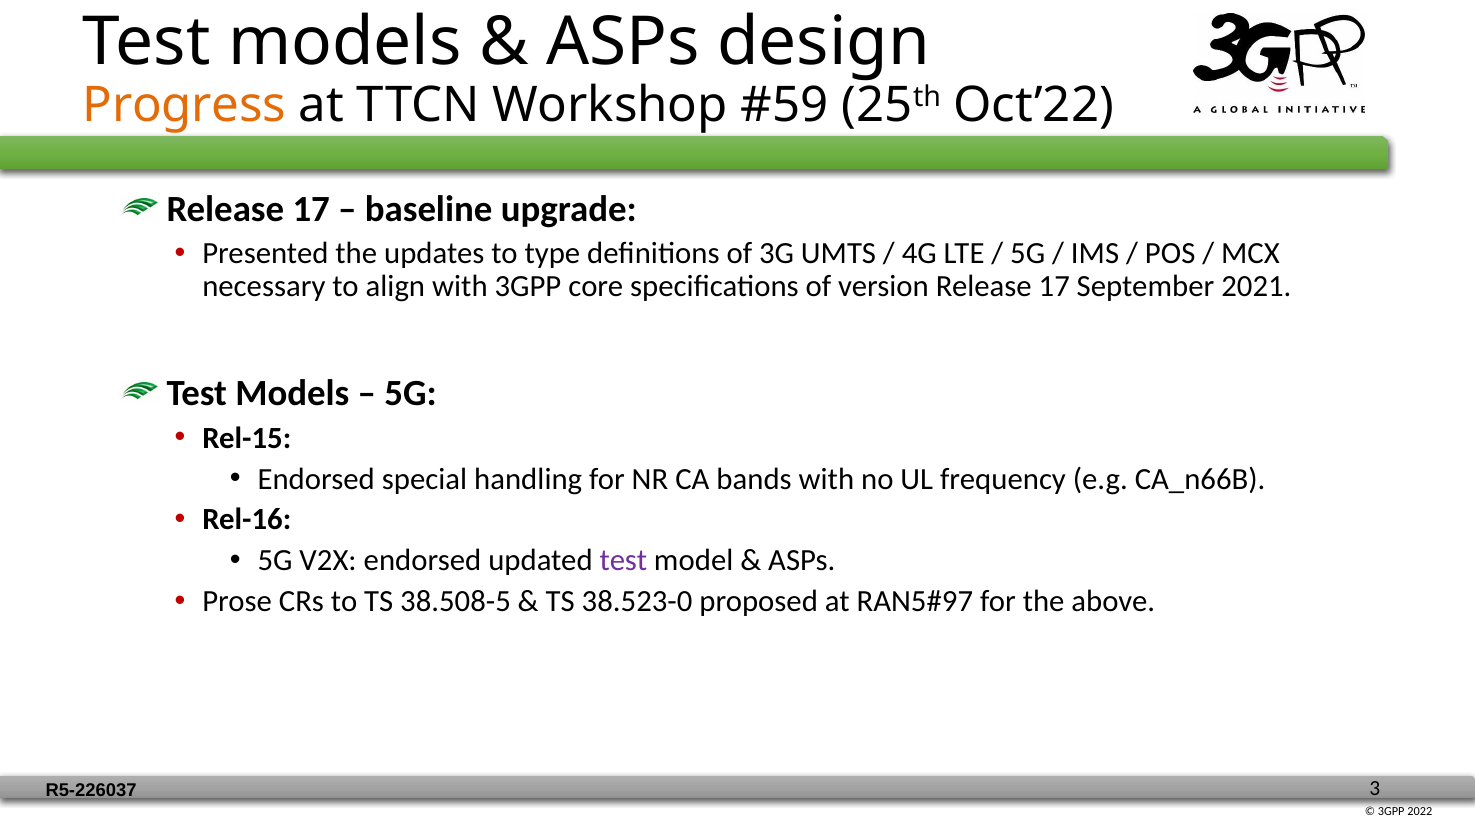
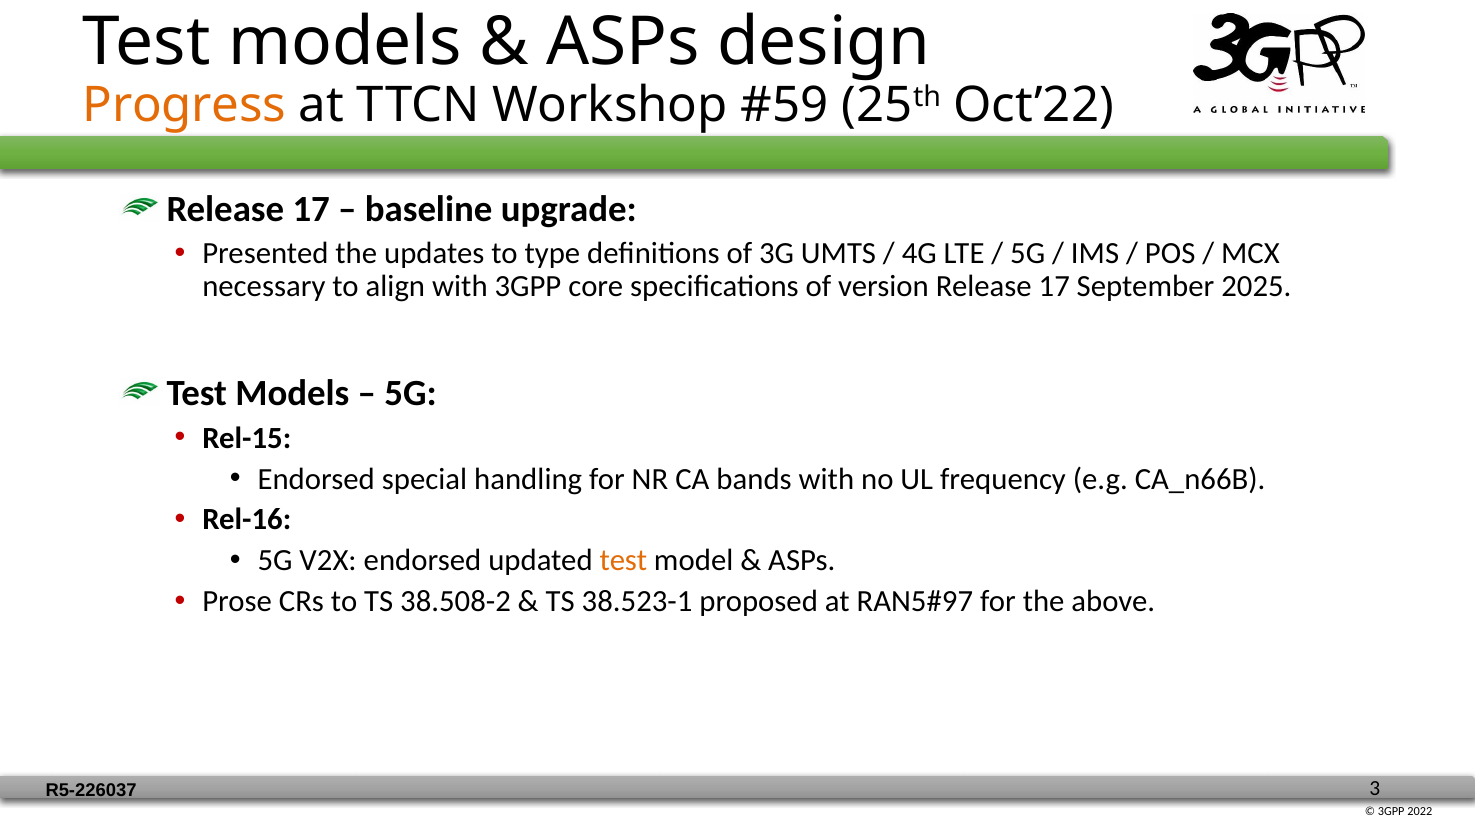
2021: 2021 -> 2025
test at (623, 560) colour: purple -> orange
38.508-5: 38.508-5 -> 38.508-2
38.523-0: 38.523-0 -> 38.523-1
